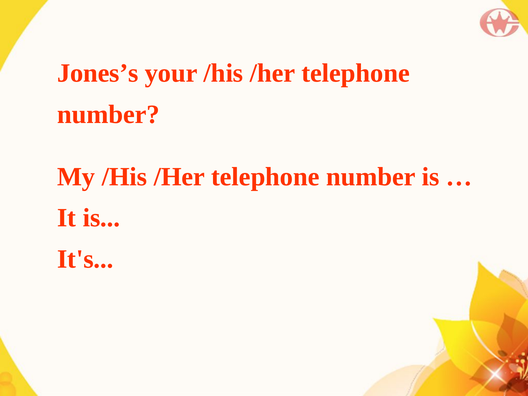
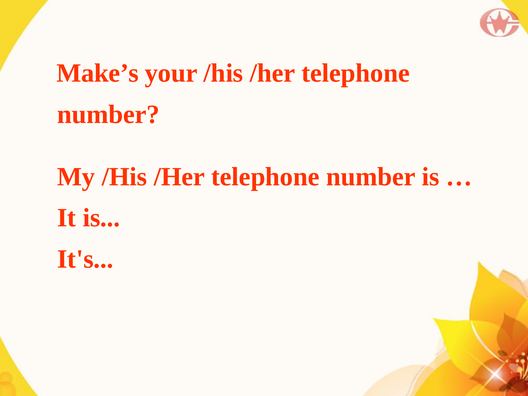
Jones’s: Jones’s -> Make’s
